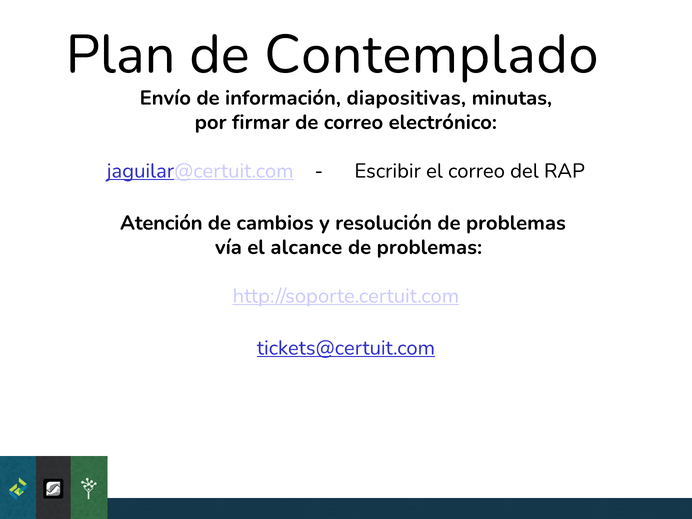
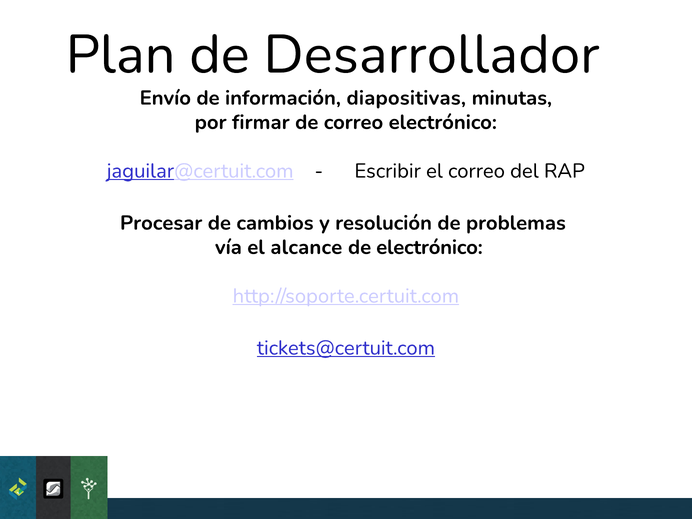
Contemplado: Contemplado -> Desarrollador
Atención: Atención -> Procesar
problemas at (429, 247): problemas -> electrónico
